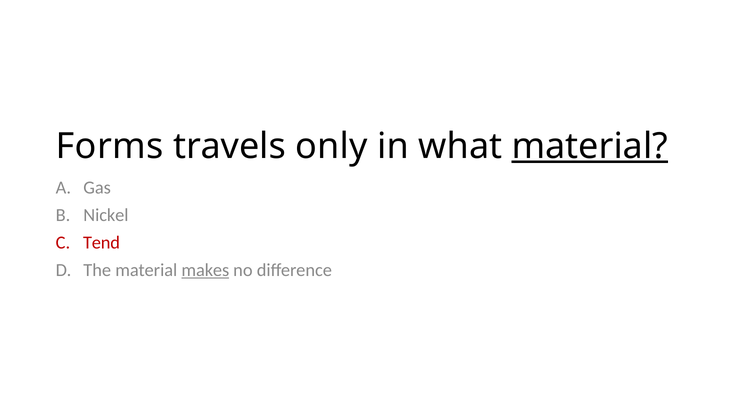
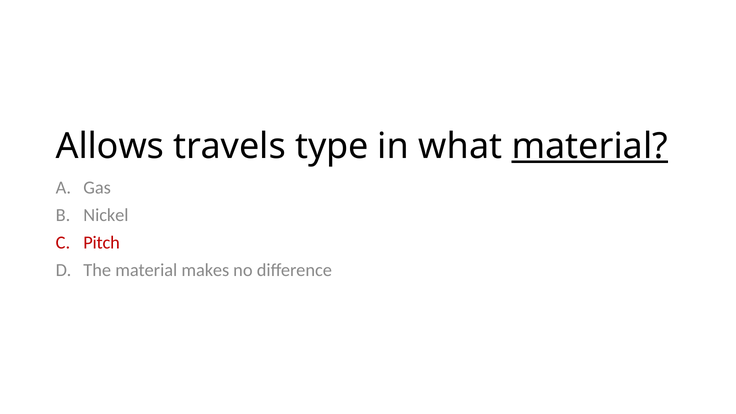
Forms: Forms -> Allows
only: only -> type
Tend: Tend -> Pitch
makes underline: present -> none
